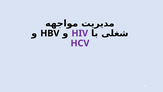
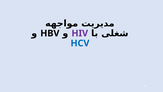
HCV colour: purple -> blue
